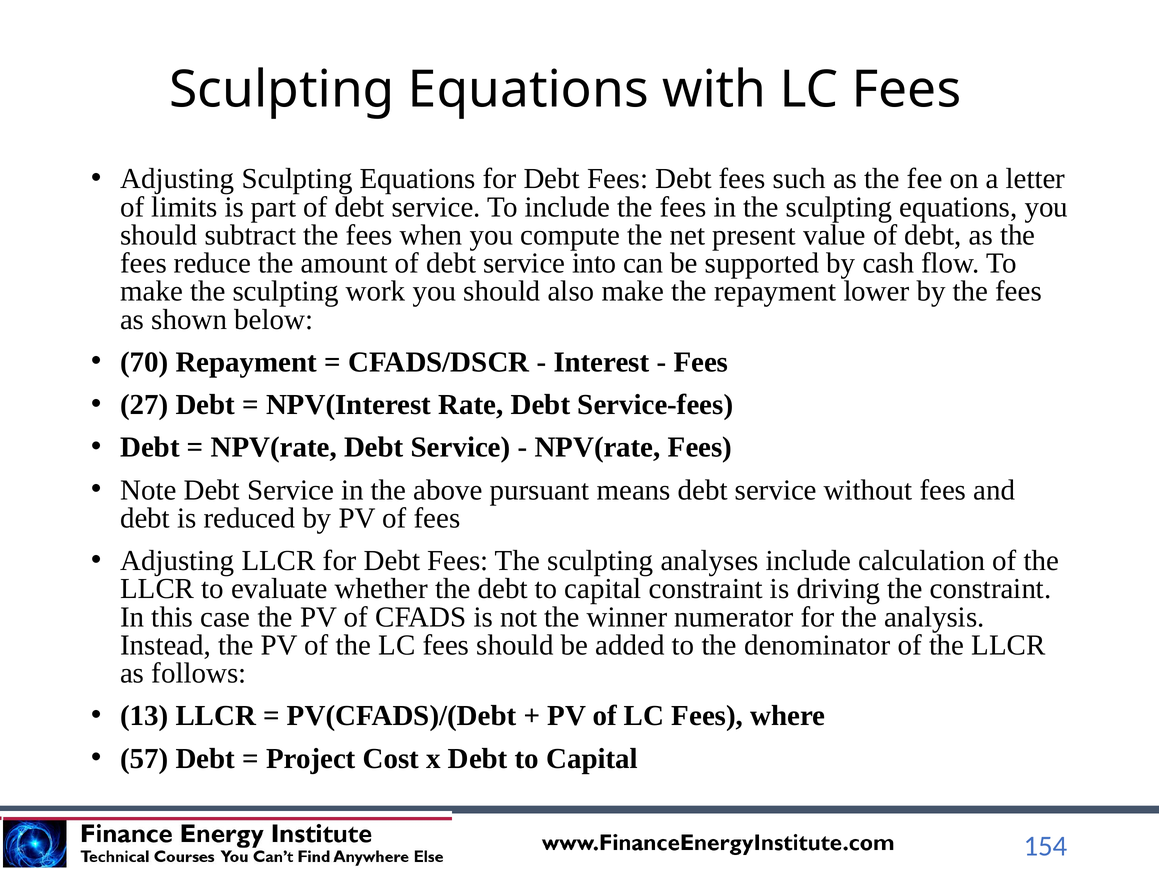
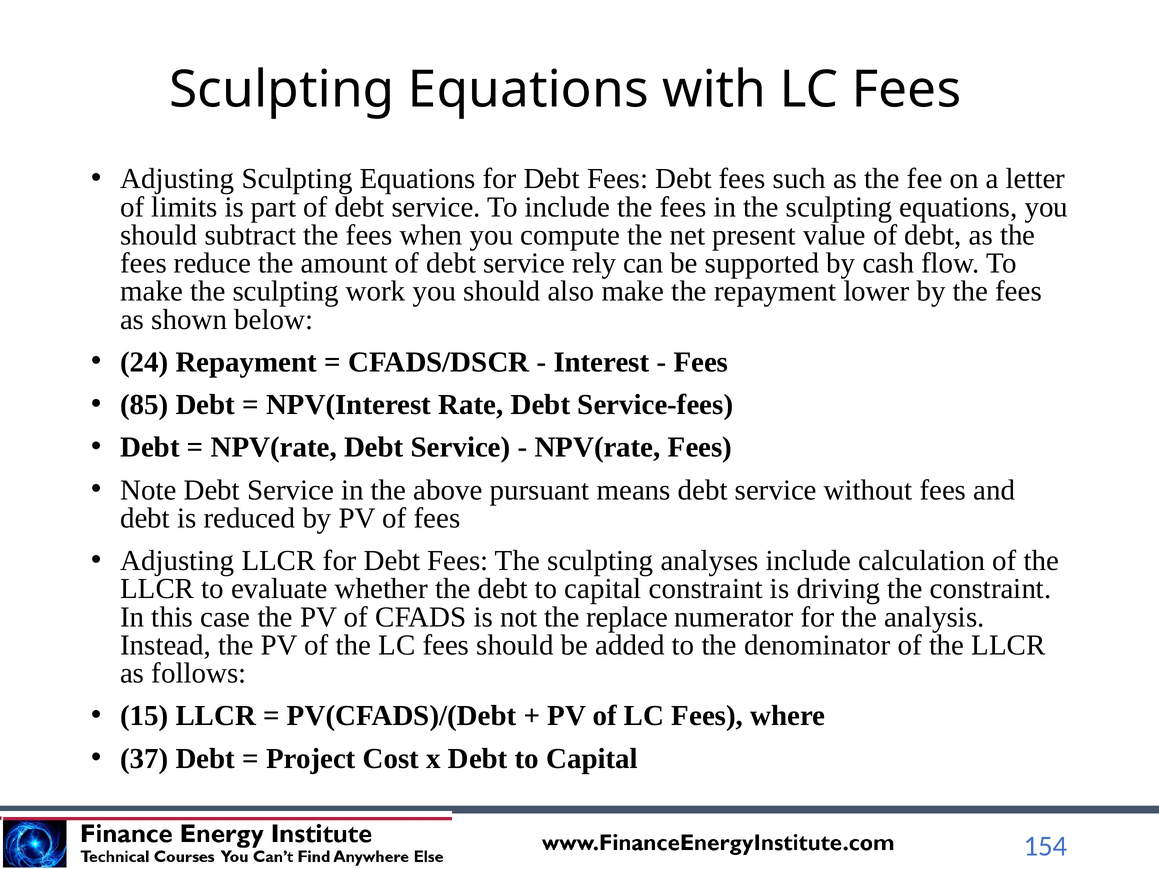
into: into -> rely
70: 70 -> 24
27: 27 -> 85
winner: winner -> replace
13: 13 -> 15
57: 57 -> 37
